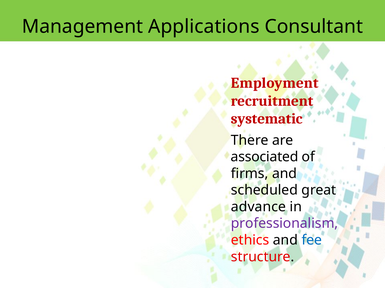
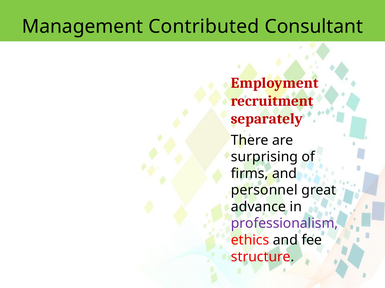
Applications: Applications -> Contributed
systematic: systematic -> separately
associated: associated -> surprising
scheduled: scheduled -> personnel
fee colour: blue -> black
